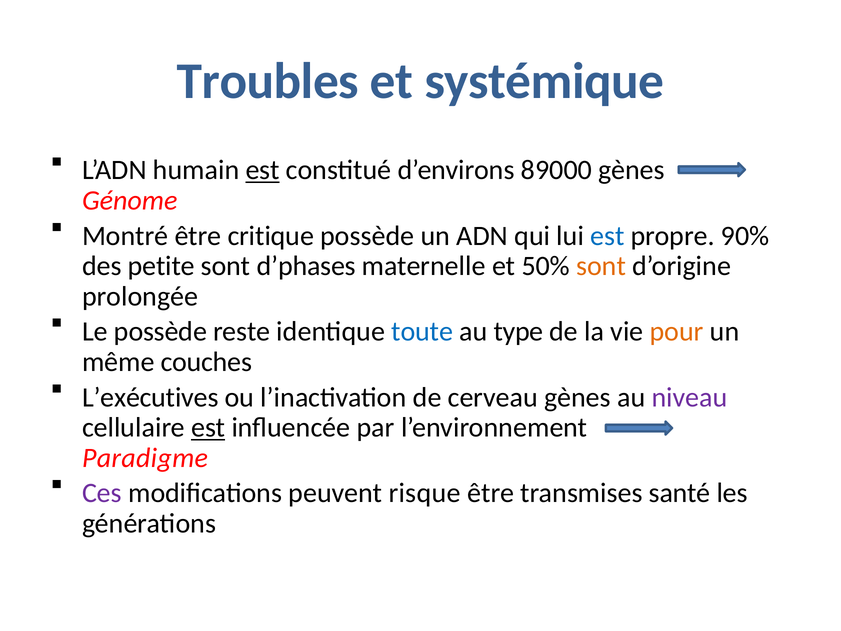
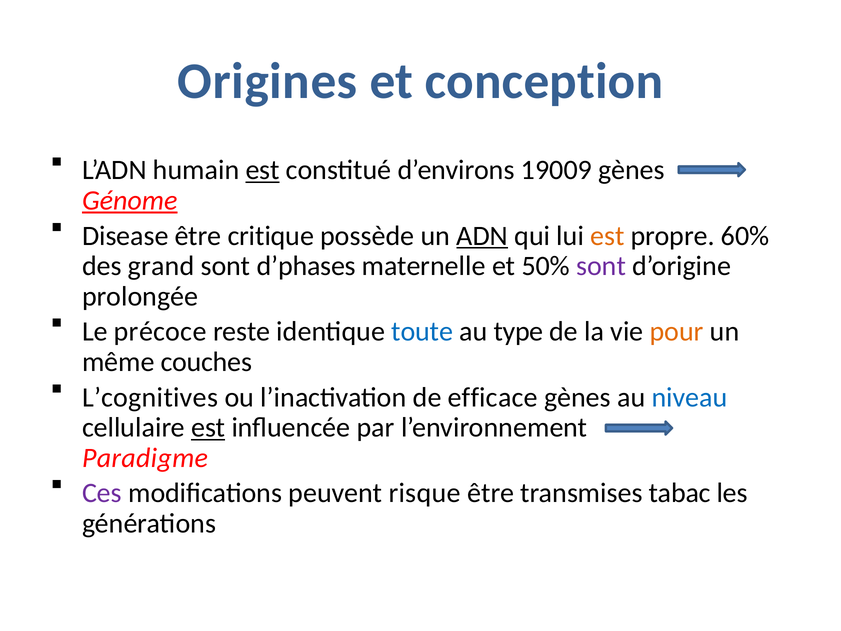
Troubles: Troubles -> Origines
systémique: systémique -> conception
89000: 89000 -> 19009
Génome underline: none -> present
Montré: Montré -> Disease
ADN underline: none -> present
est at (607, 236) colour: blue -> orange
90%: 90% -> 60%
petite: petite -> grand
sont at (601, 266) colour: orange -> purple
Le possède: possède -> précoce
L’exécutives: L’exécutives -> L’cognitives
cerveau: cerveau -> efficace
niveau colour: purple -> blue
santé: santé -> tabac
